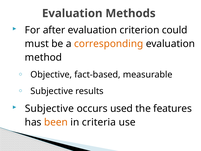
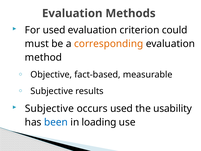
For after: after -> used
features: features -> usability
been colour: orange -> blue
criteria: criteria -> loading
